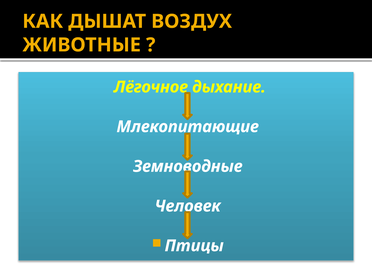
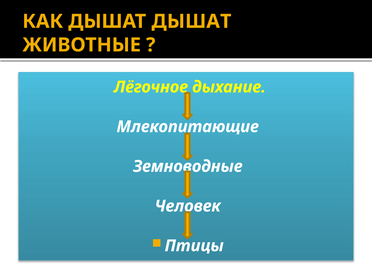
ДЫШАТ ВОЗДУХ: ВОЗДУХ -> ДЫШАТ
